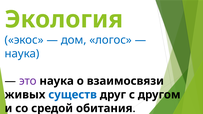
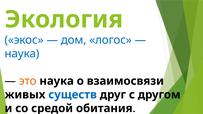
это colour: purple -> orange
